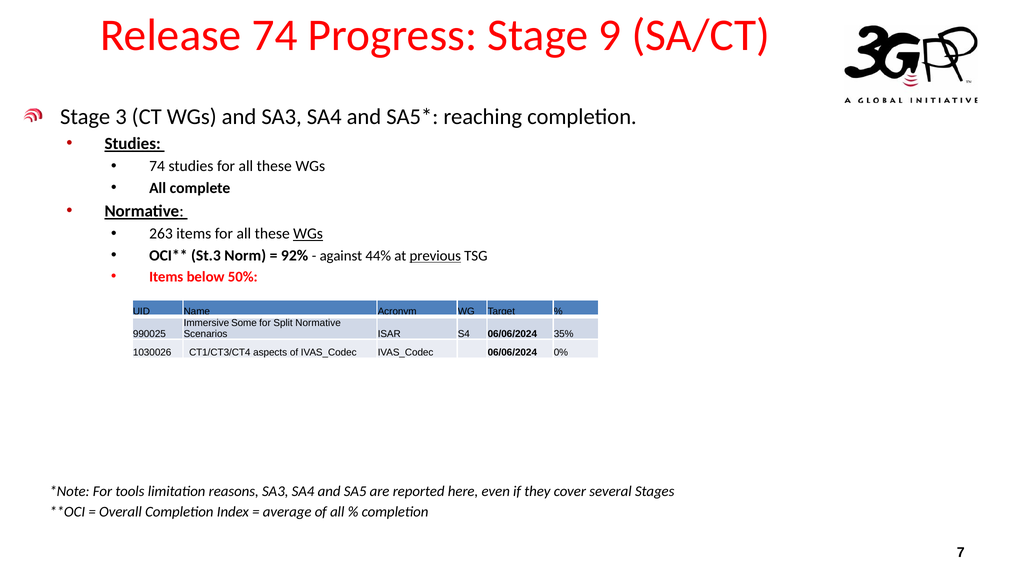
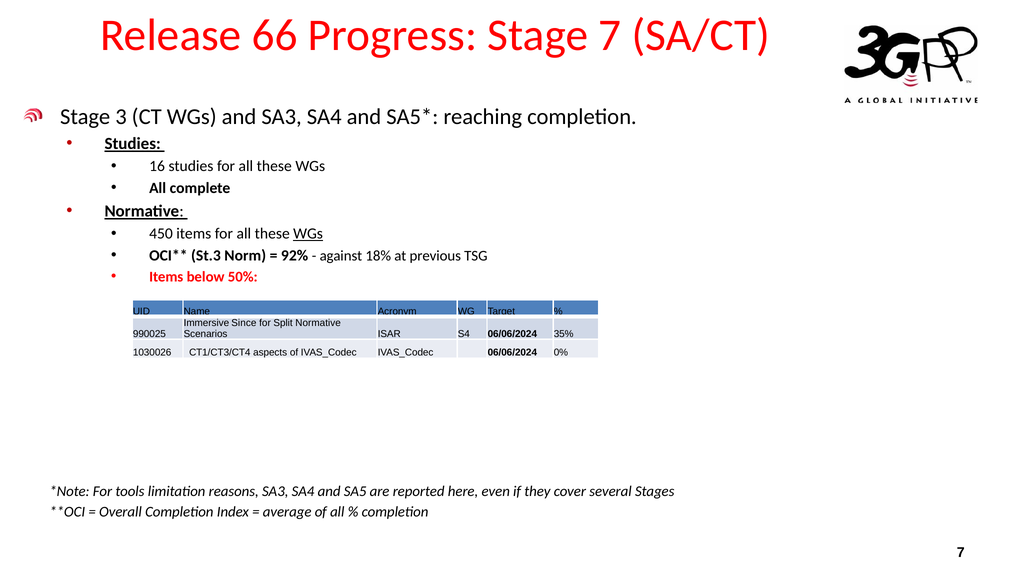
Release 74: 74 -> 66
Stage 9: 9 -> 7
74 at (157, 166): 74 -> 16
263: 263 -> 450
44%: 44% -> 18%
previous underline: present -> none
Some: Some -> Since
